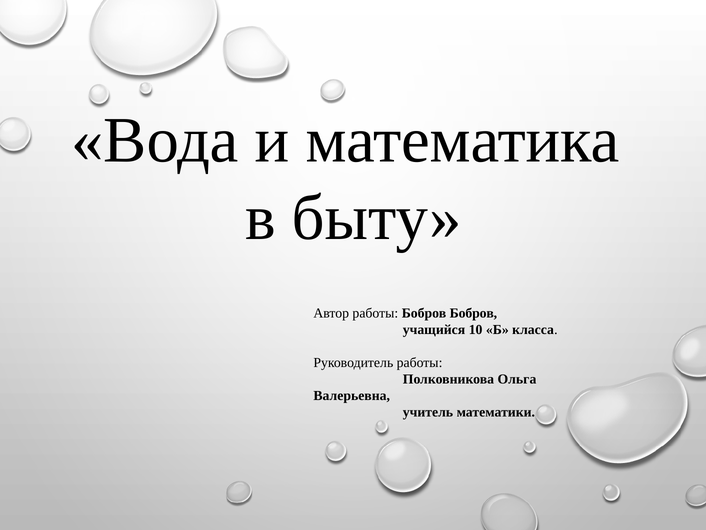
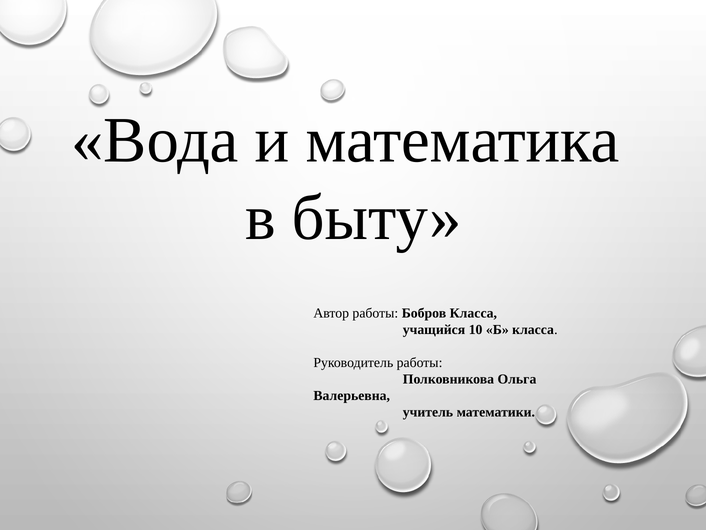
Бобров Бобров: Бобров -> Класса
